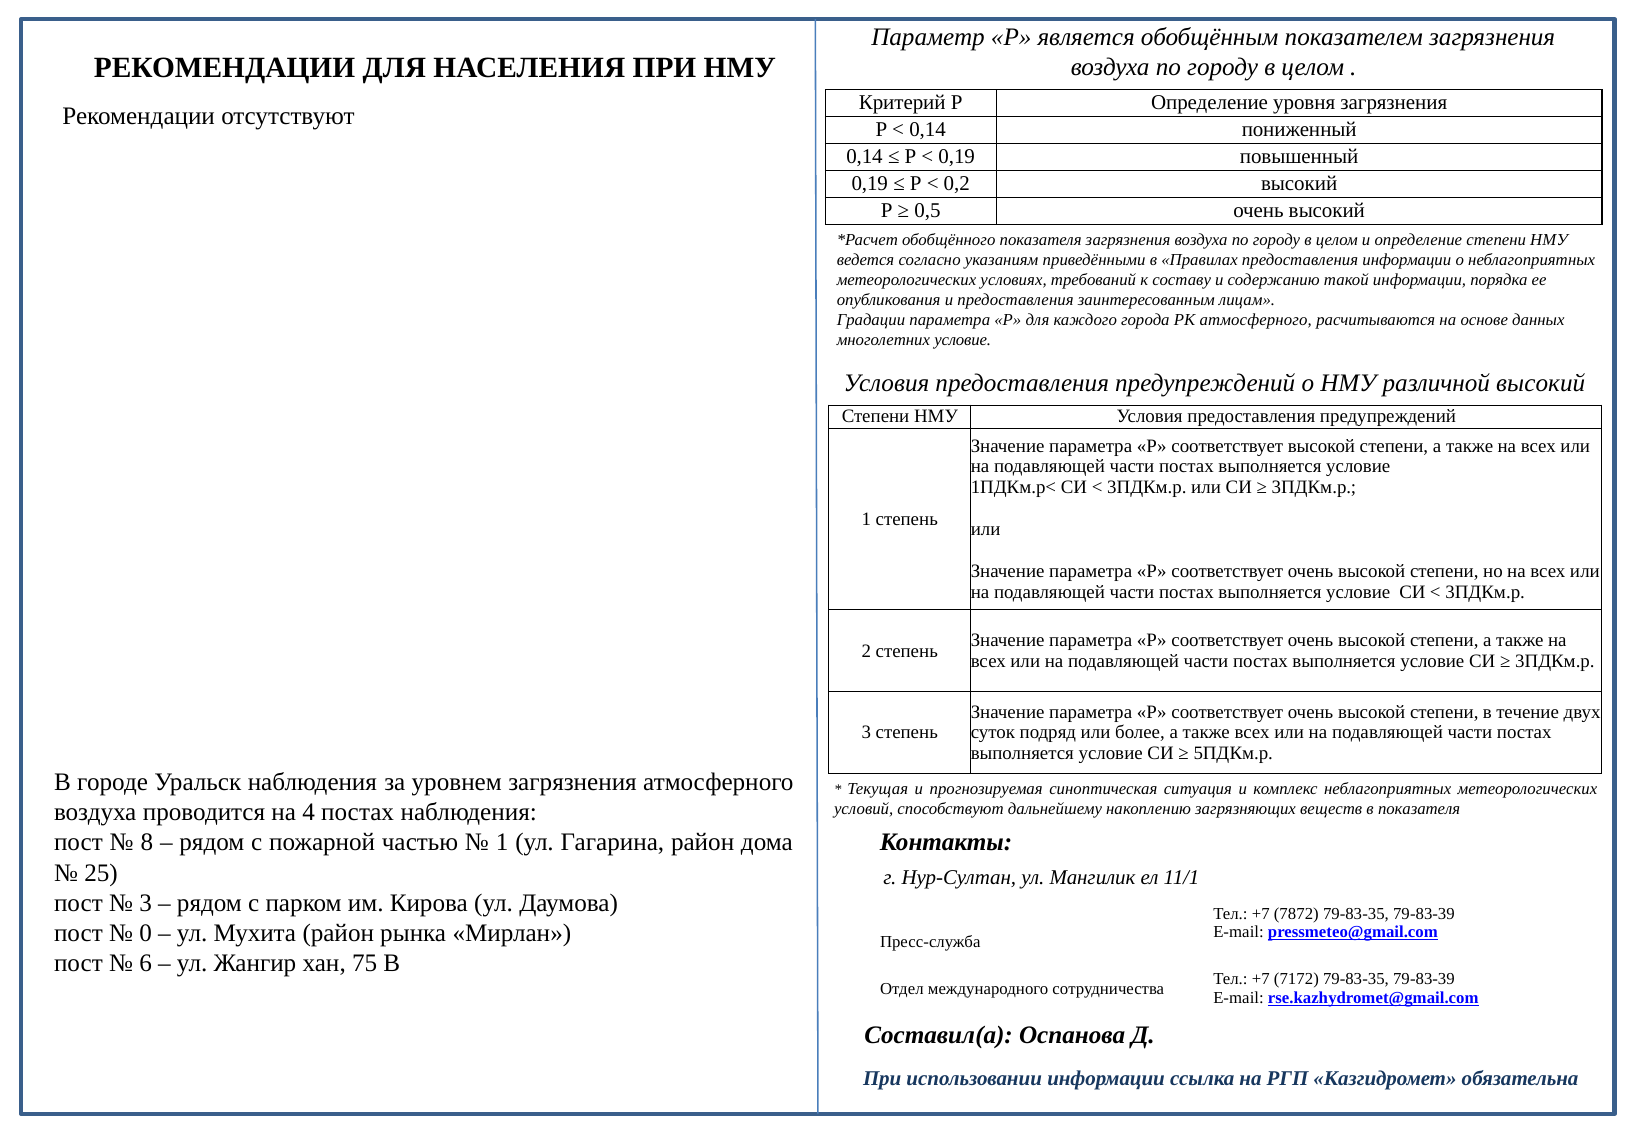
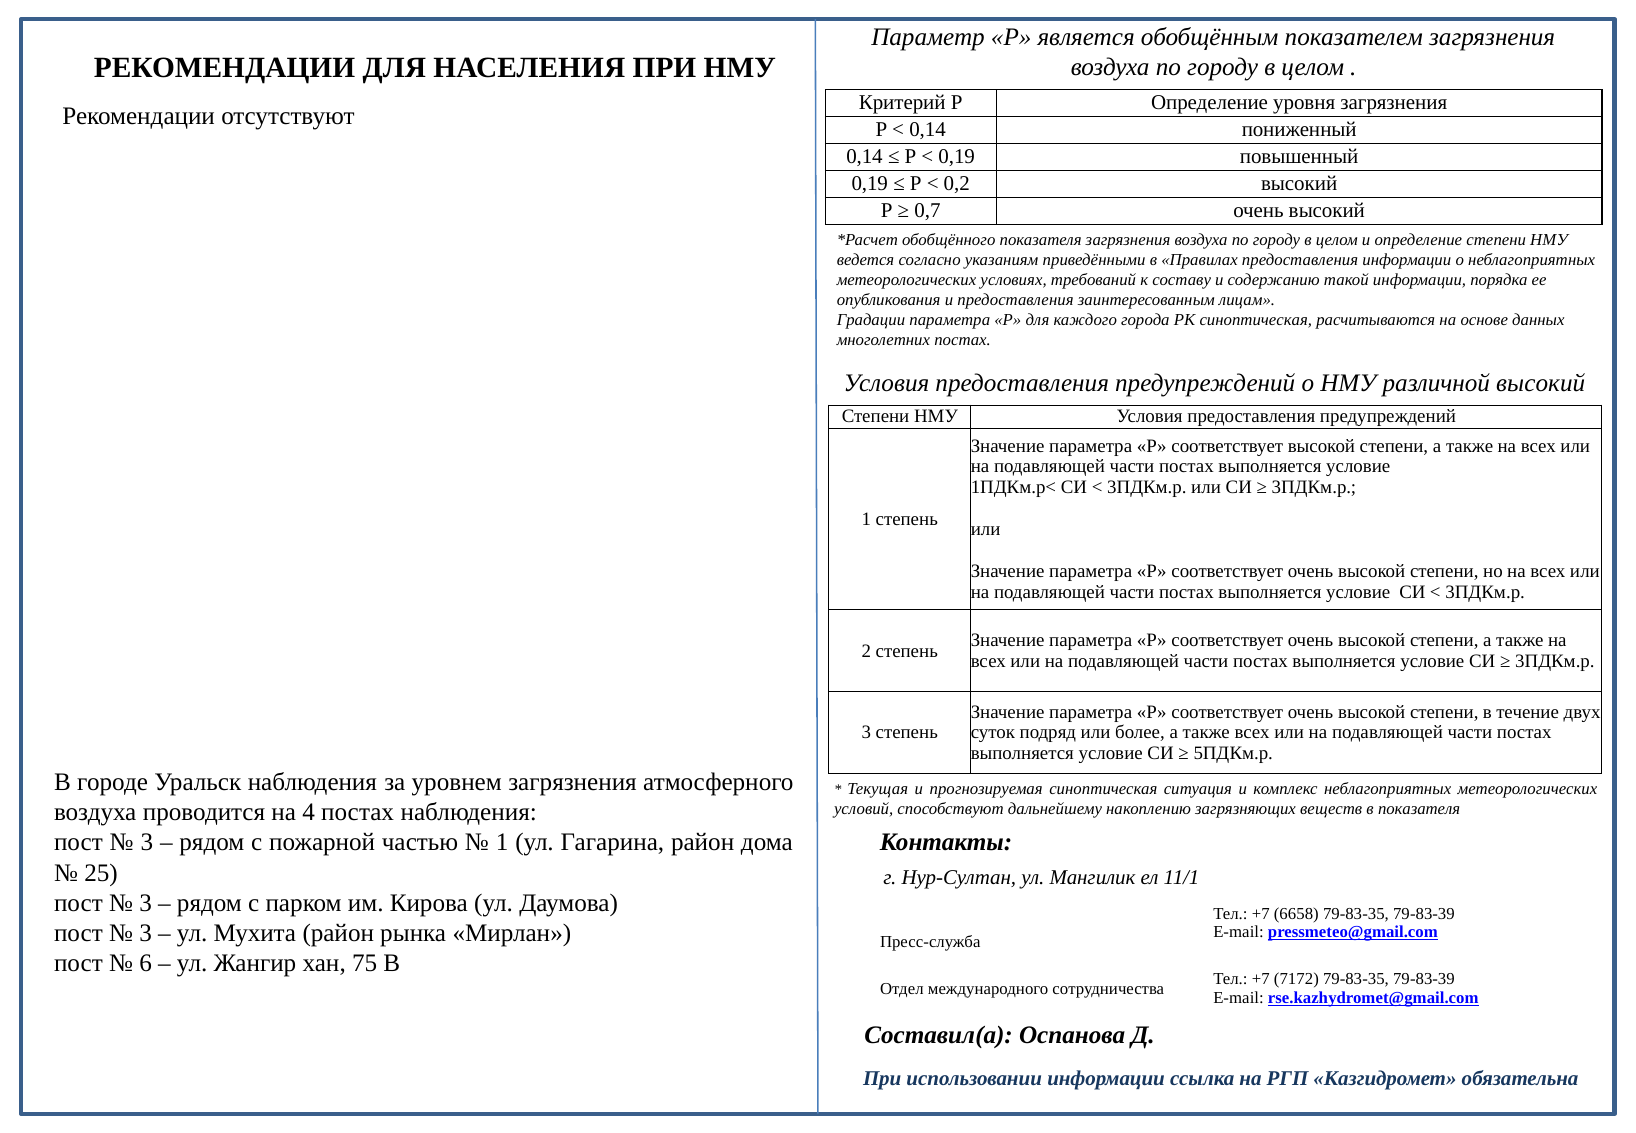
0,5: 0,5 -> 0,7
РК атмосферного: атмосферного -> синоптическая
многолетних условие: условие -> постах
8 at (147, 842): 8 -> 3
7872: 7872 -> 6658
0 at (146, 933): 0 -> 3
